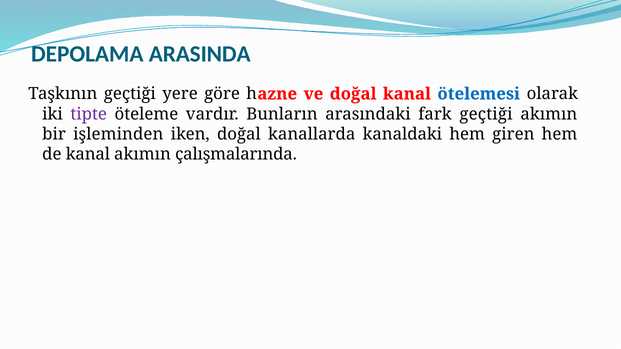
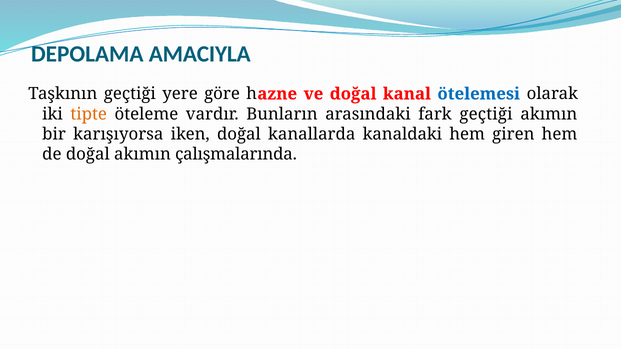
ARASINDA: ARASINDA -> AMACIYLA
tipte colour: purple -> orange
işleminden: işleminden -> karışıyorsa
de kanal: kanal -> doğal
